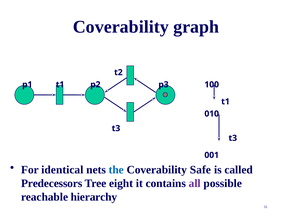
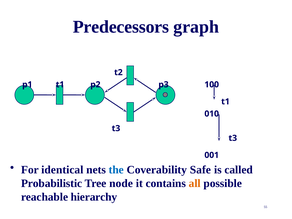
Coverability at (121, 27): Coverability -> Predecessors
Predecessors: Predecessors -> Probabilistic
eight: eight -> node
all colour: purple -> orange
